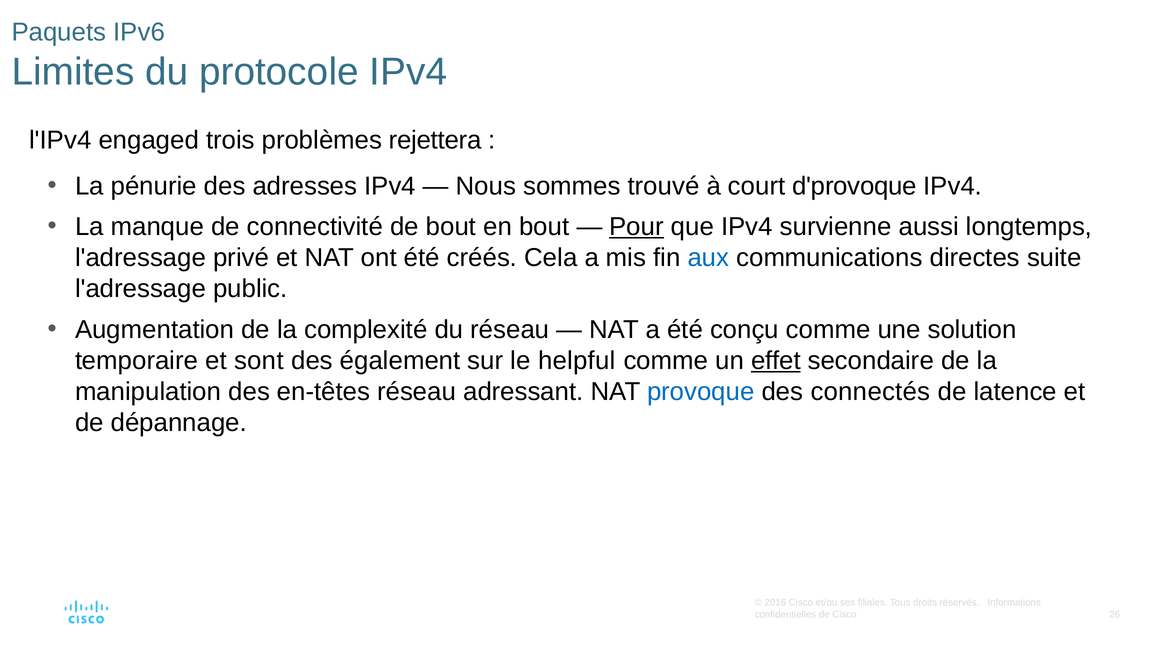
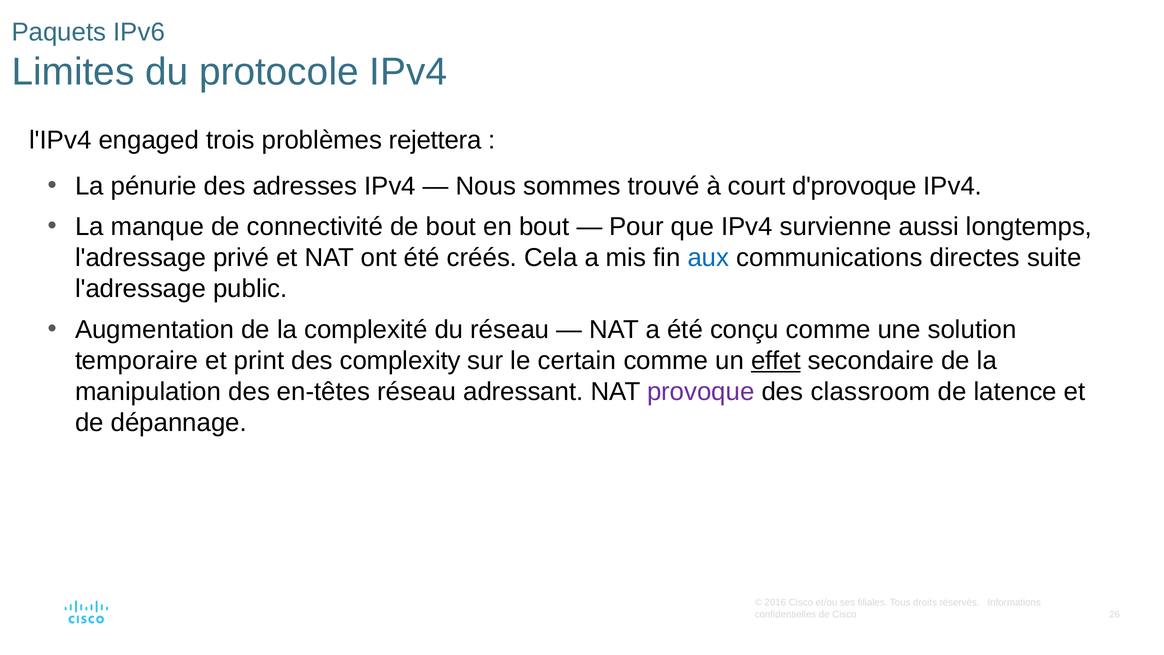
Pour underline: present -> none
sont: sont -> print
également: également -> complexity
helpful: helpful -> certain
provoque colour: blue -> purple
connectés: connectés -> classroom
